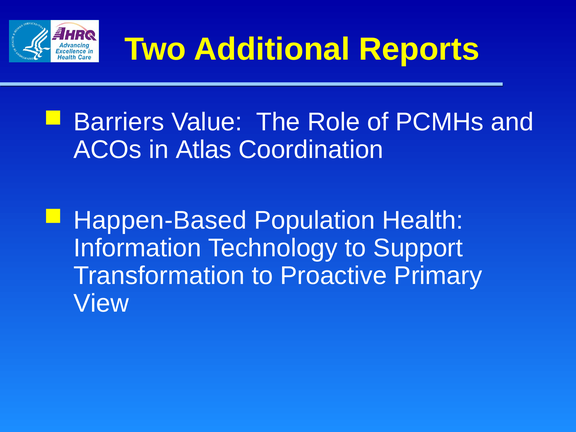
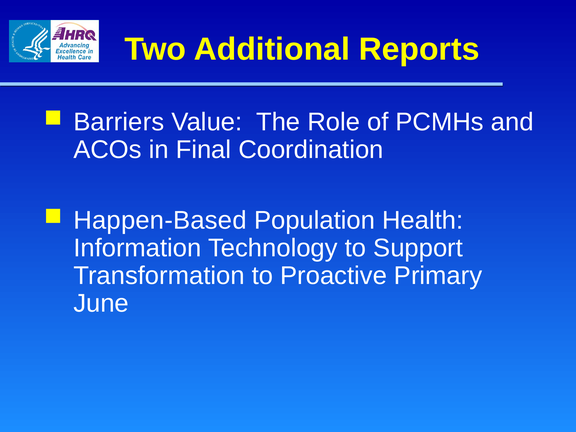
Atlas: Atlas -> Final
View: View -> June
